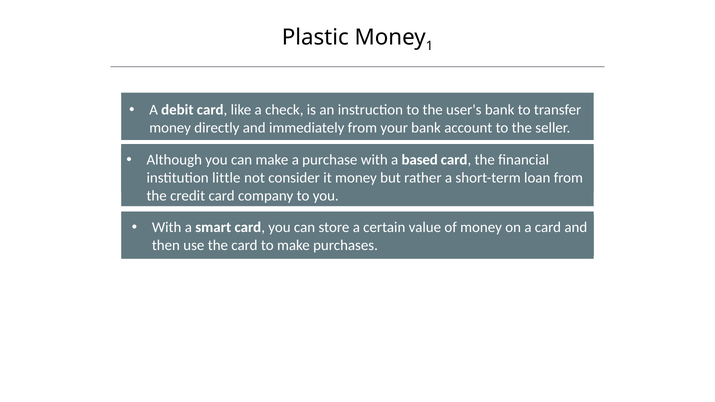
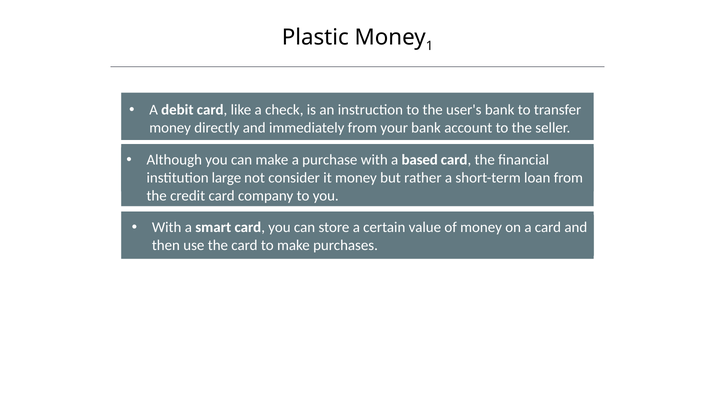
little: little -> large
